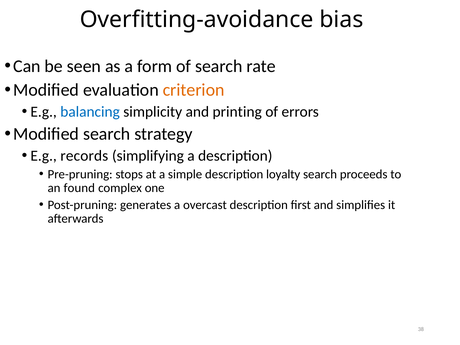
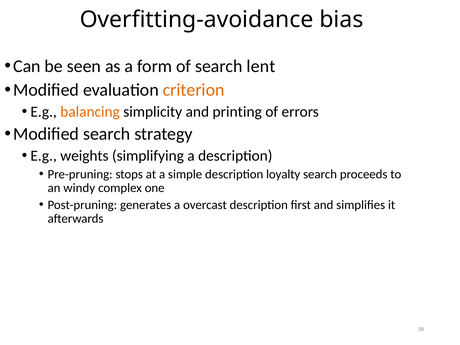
rate: rate -> lent
balancing colour: blue -> orange
records: records -> weights
found: found -> windy
